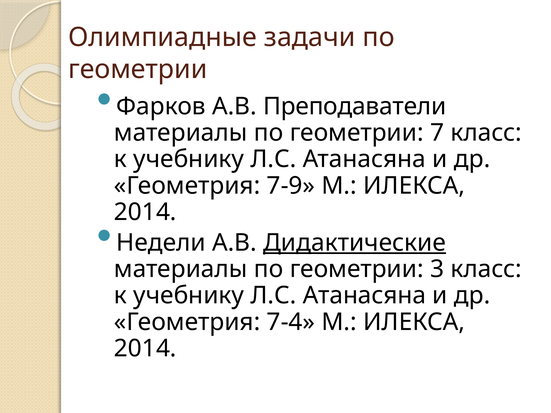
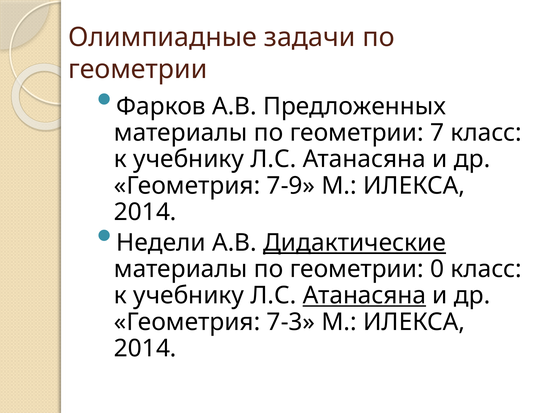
Преподаватели: Преподаватели -> Предложенных
3: 3 -> 0
Атанасяна at (364, 296) underline: none -> present
7-4: 7-4 -> 7-3
